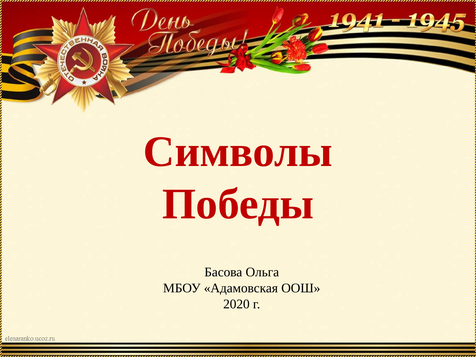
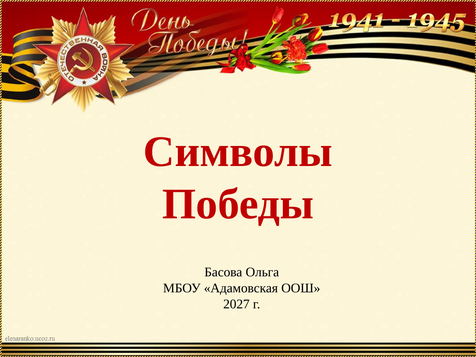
2020: 2020 -> 2027
